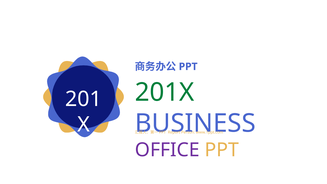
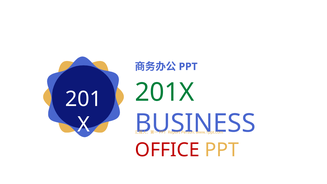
OFFICE colour: purple -> red
